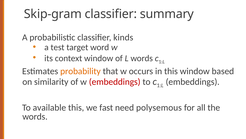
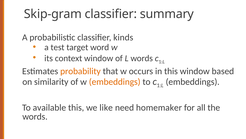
embeddings at (115, 81) colour: red -> orange
fast: fast -> like
polysemous: polysemous -> homemaker
